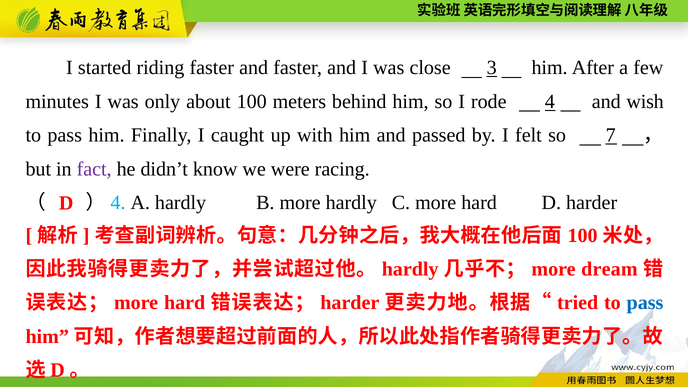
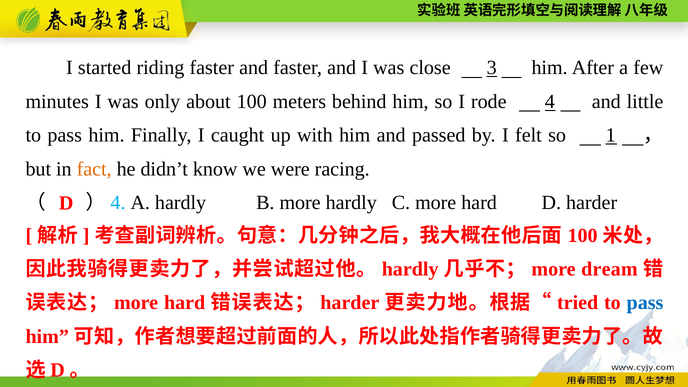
wish: wish -> little
7: 7 -> 1
fact colour: purple -> orange
